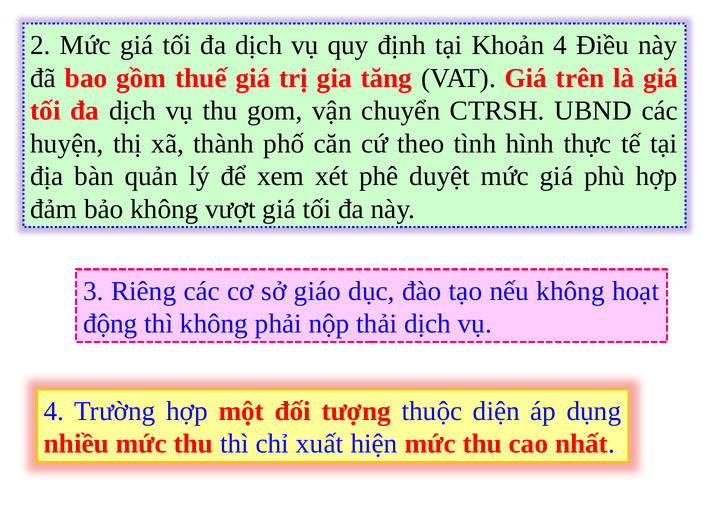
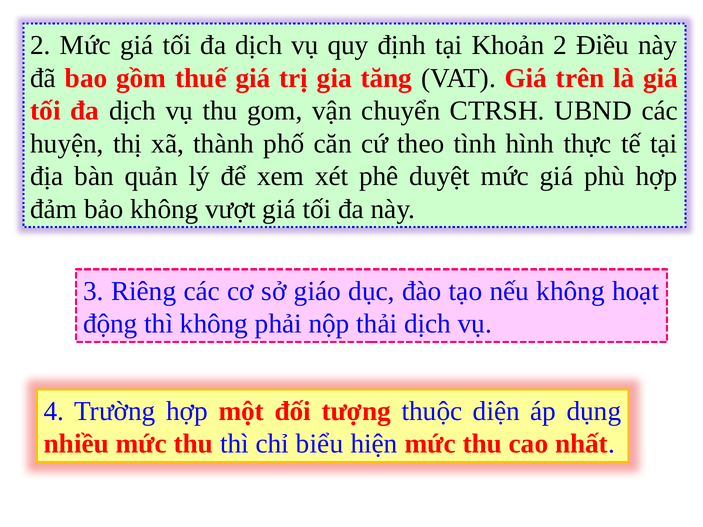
Khoản 4: 4 -> 2
xuất: xuất -> biểu
